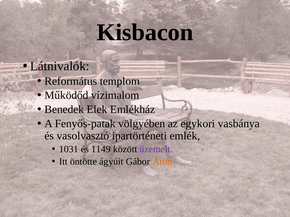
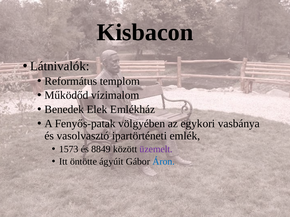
1031: 1031 -> 1573
1149: 1149 -> 8849
Áron colour: orange -> blue
